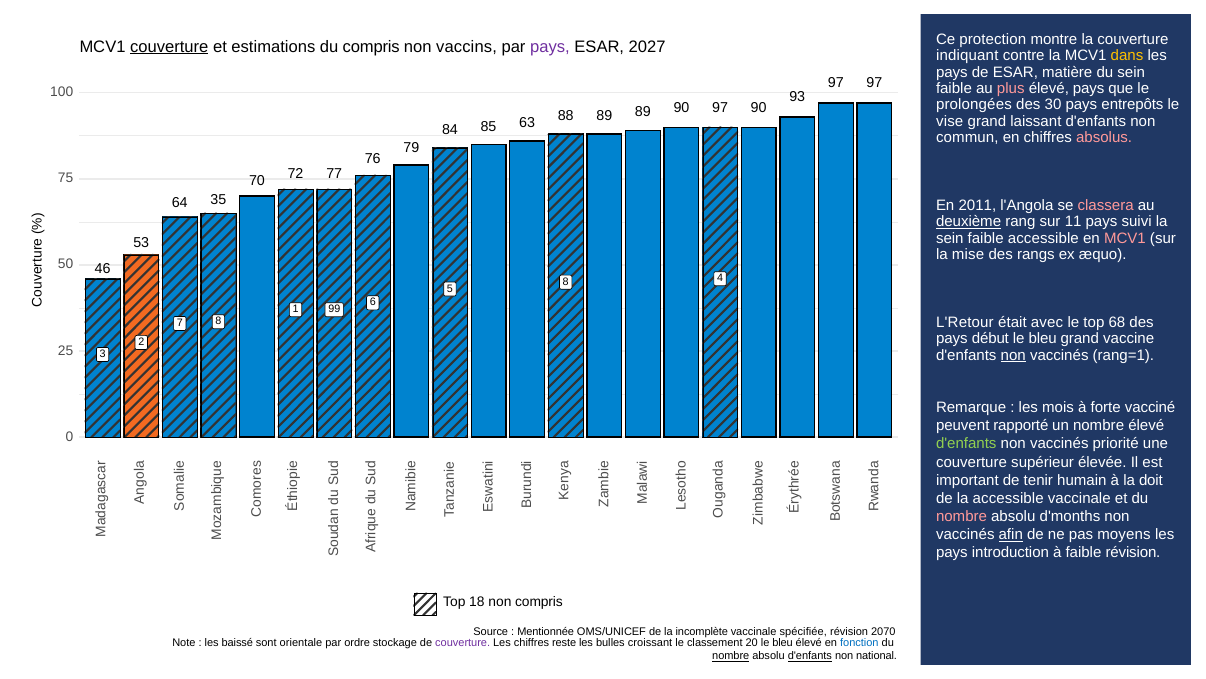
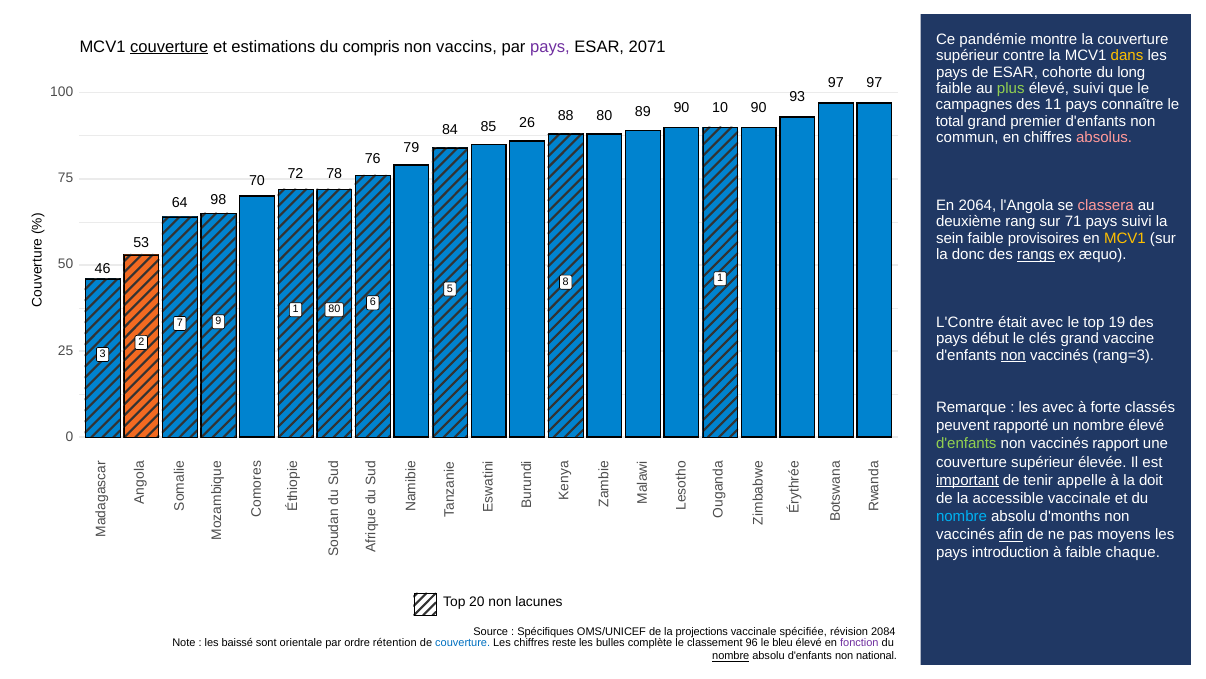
protection: protection -> pandémie
2027: 2027 -> 2071
indiquant at (967, 56): indiquant -> supérieur
matière: matière -> cohorte
du sein: sein -> long
plus colour: pink -> light green
élevé pays: pays -> suivi
prolongées: prolongées -> campagnes
30: 30 -> 11
entrepôts: entrepôts -> connaître
88 89: 89 -> 80
89 97: 97 -> 10
vise: vise -> total
laissant: laissant -> premier
63: 63 -> 26
77: 77 -> 78
35: 35 -> 98
2011: 2011 -> 2064
deuxième underline: present -> none
11: 11 -> 71
faible accessible: accessible -> provisoires
MCV1 at (1125, 238) colour: pink -> yellow
mise: mise -> donc
rangs underline: none -> present
8 4: 4 -> 1
1 99: 99 -> 80
L'Retour: L'Retour -> L'Contre
68: 68 -> 19
7 8: 8 -> 9
bleu at (1043, 339): bleu -> clés
rang=1: rang=1 -> rang=3
les mois: mois -> avec
vacciné: vacciné -> classés
priorité: priorité -> rapport
important underline: none -> present
humain: humain -> appelle
nombre at (962, 516) colour: pink -> light blue
faible révision: révision -> chaque
18: 18 -> 20
non compris: compris -> lacunes
Mentionnée: Mentionnée -> Spécifiques
incomplète: incomplète -> projections
2070: 2070 -> 2084
stockage: stockage -> rétention
couverture at (463, 643) colour: purple -> blue
croissant: croissant -> complète
20: 20 -> 96
fonction colour: blue -> purple
d'enfants at (810, 656) underline: present -> none
